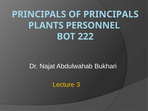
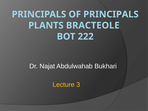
PERSONNEL: PERSONNEL -> BRACTEOLE
